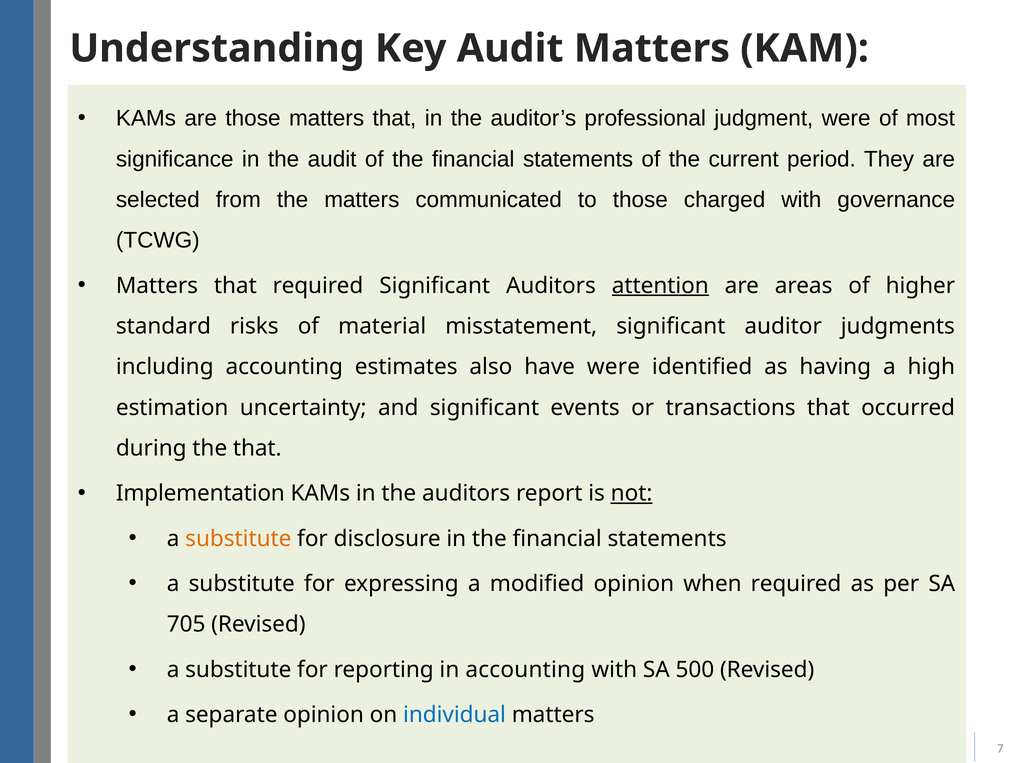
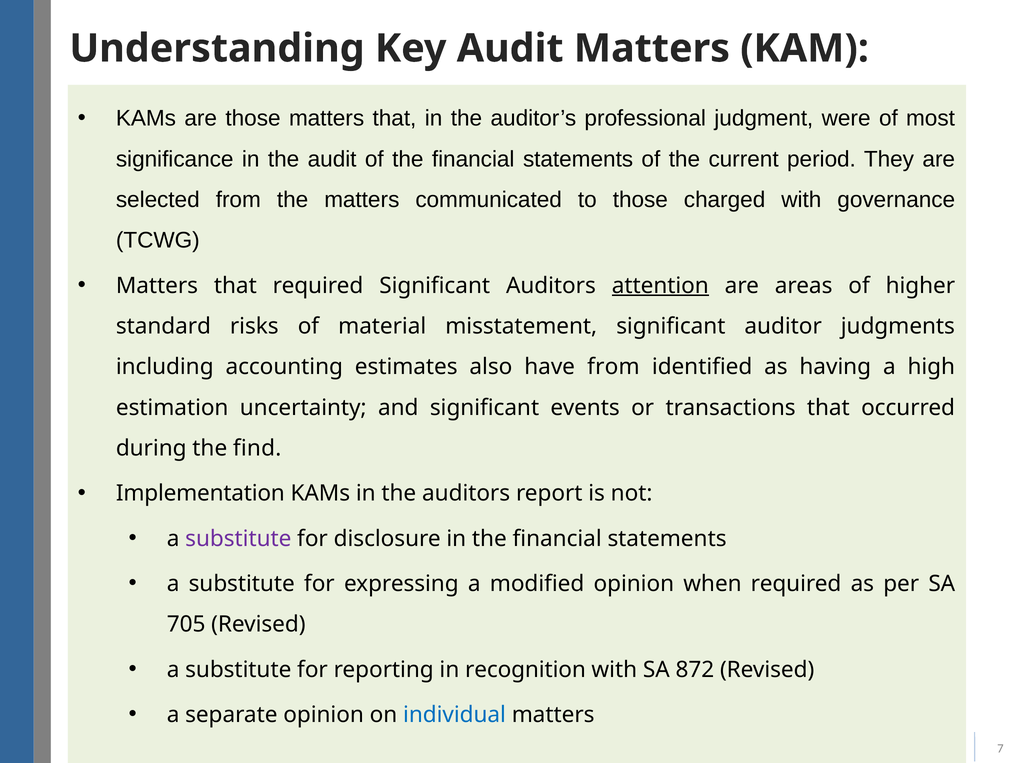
have were: were -> from
the that: that -> find
not underline: present -> none
substitute at (238, 538) colour: orange -> purple
in accounting: accounting -> recognition
500: 500 -> 872
